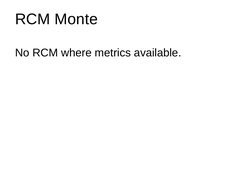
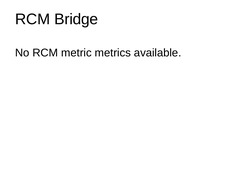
Monte: Monte -> Bridge
where: where -> metric
